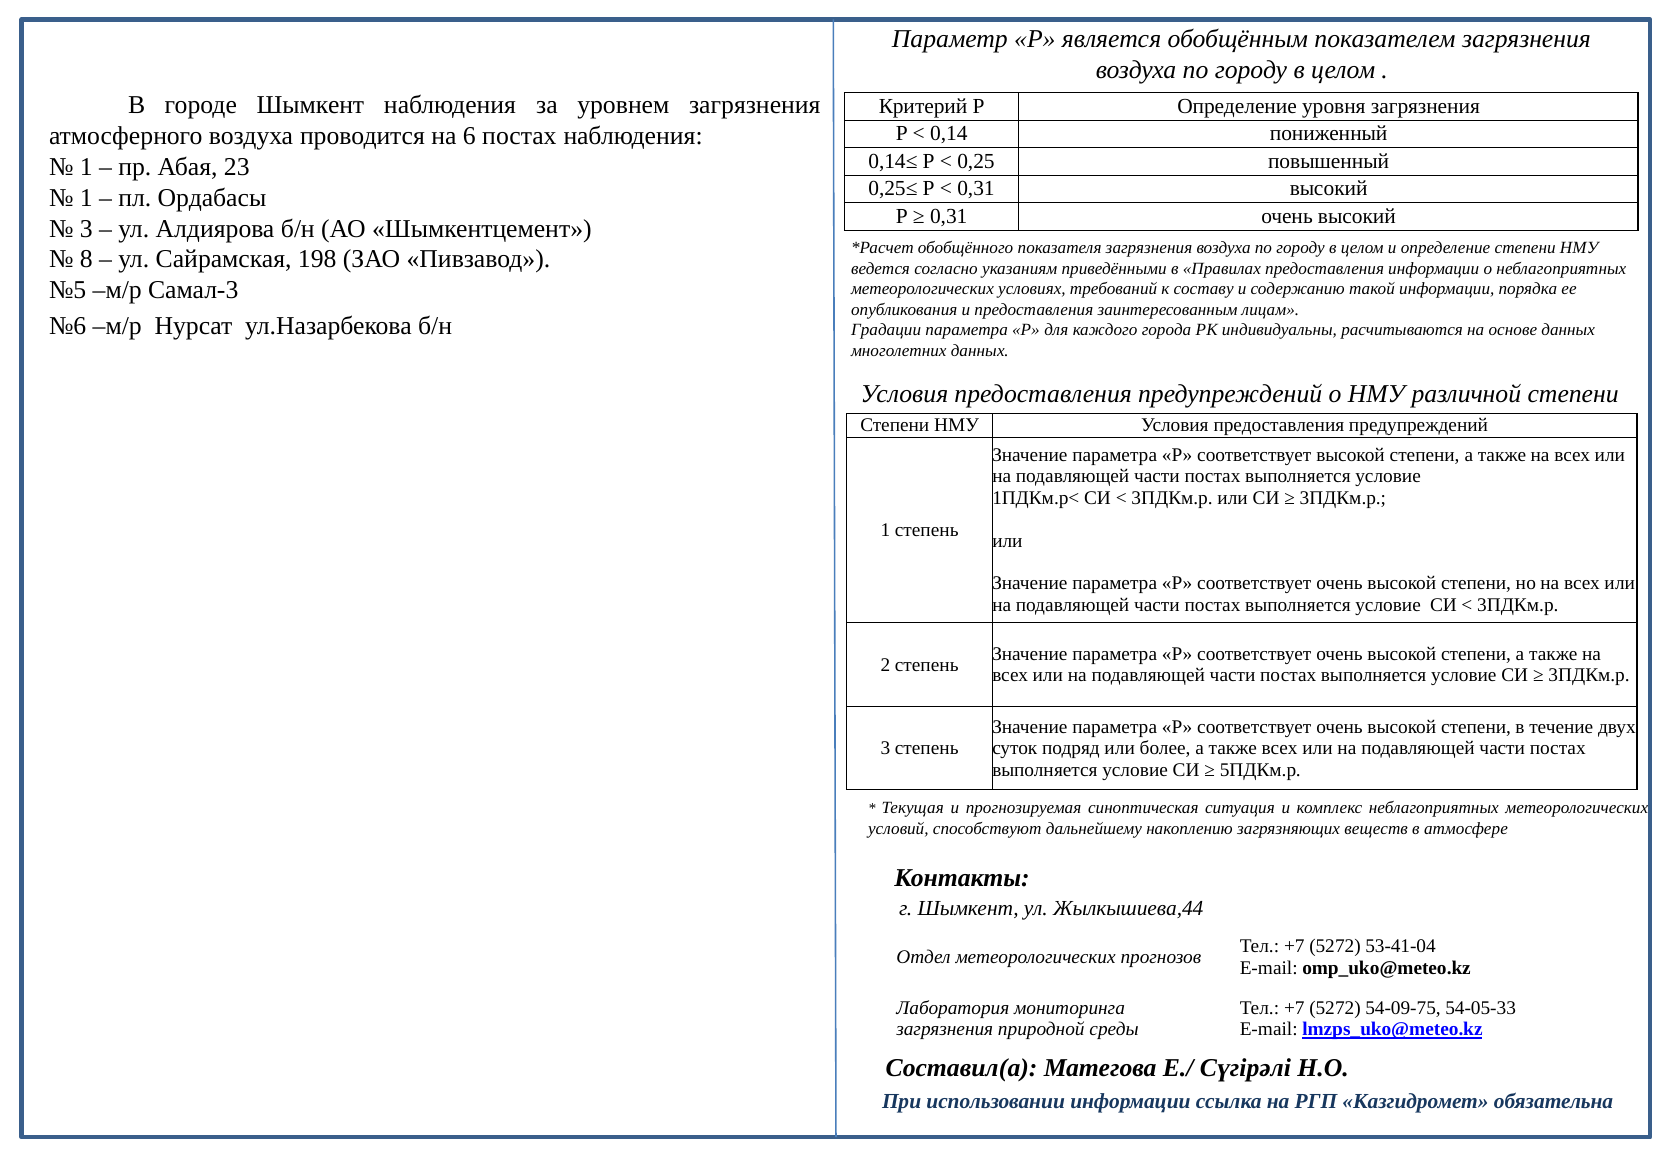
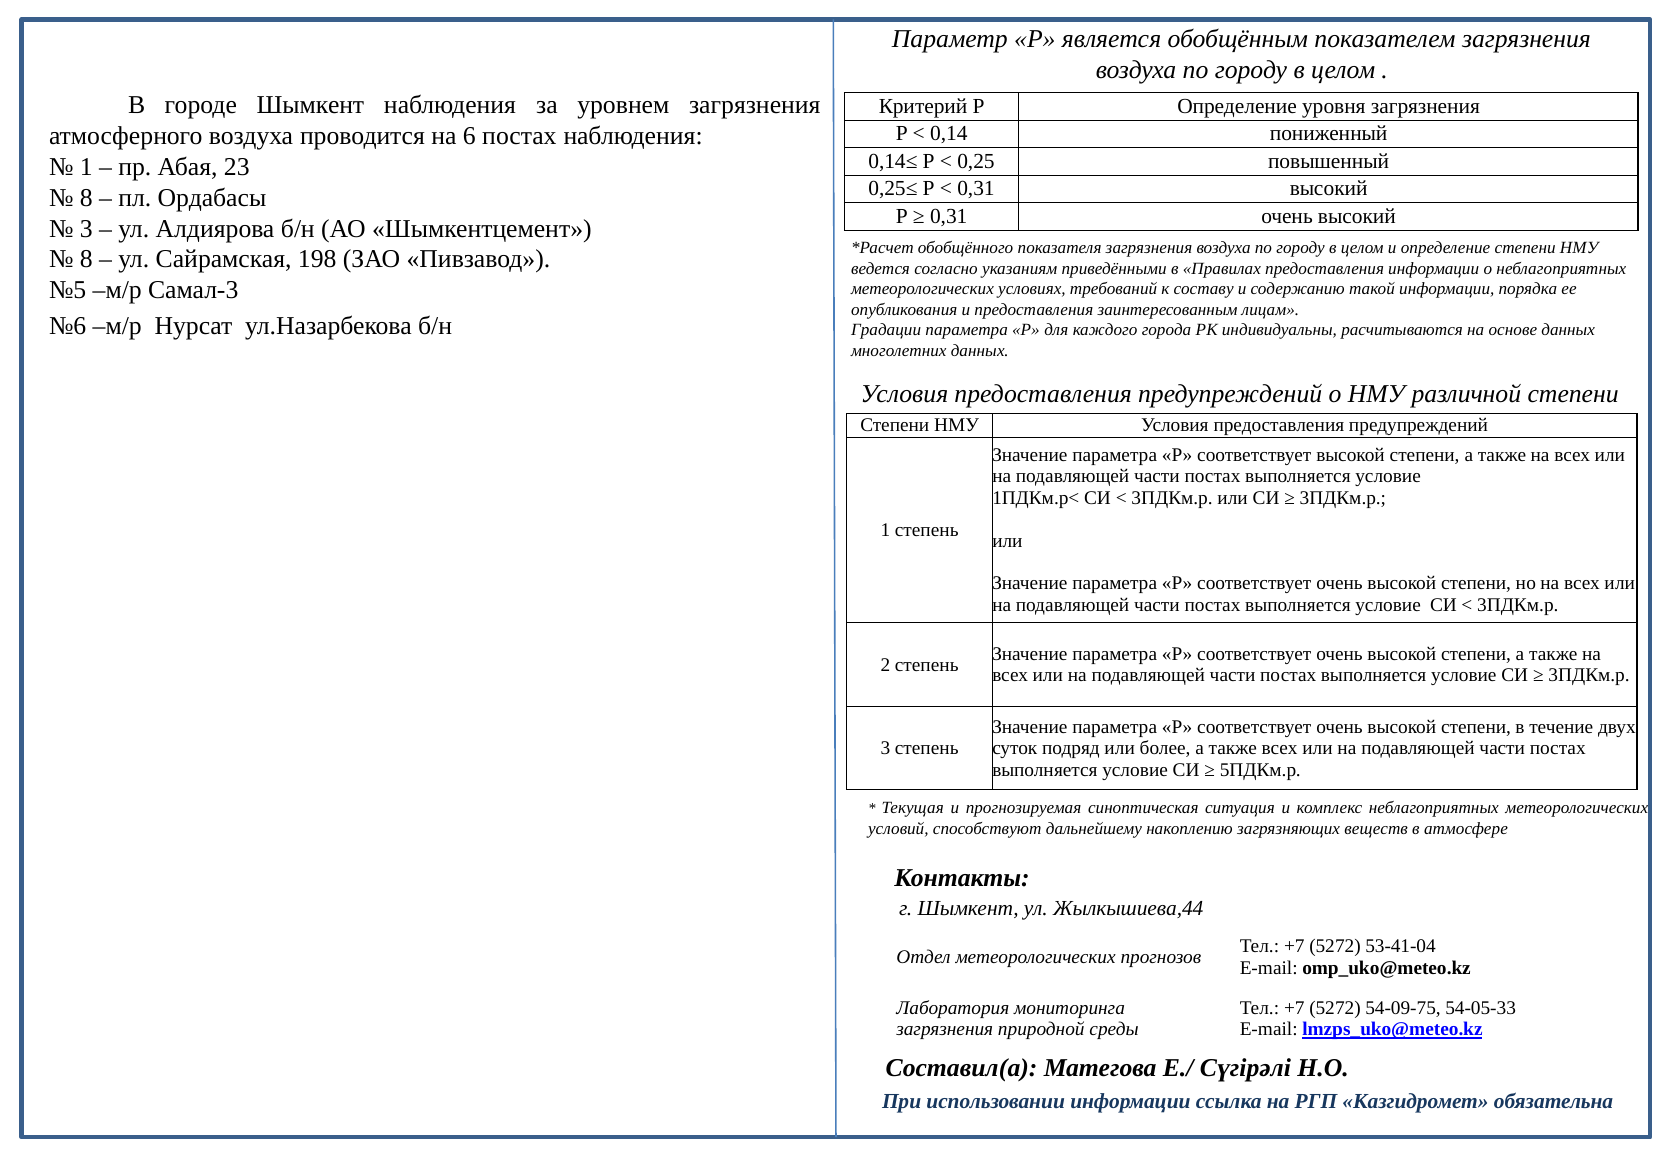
1 at (86, 198): 1 -> 8
